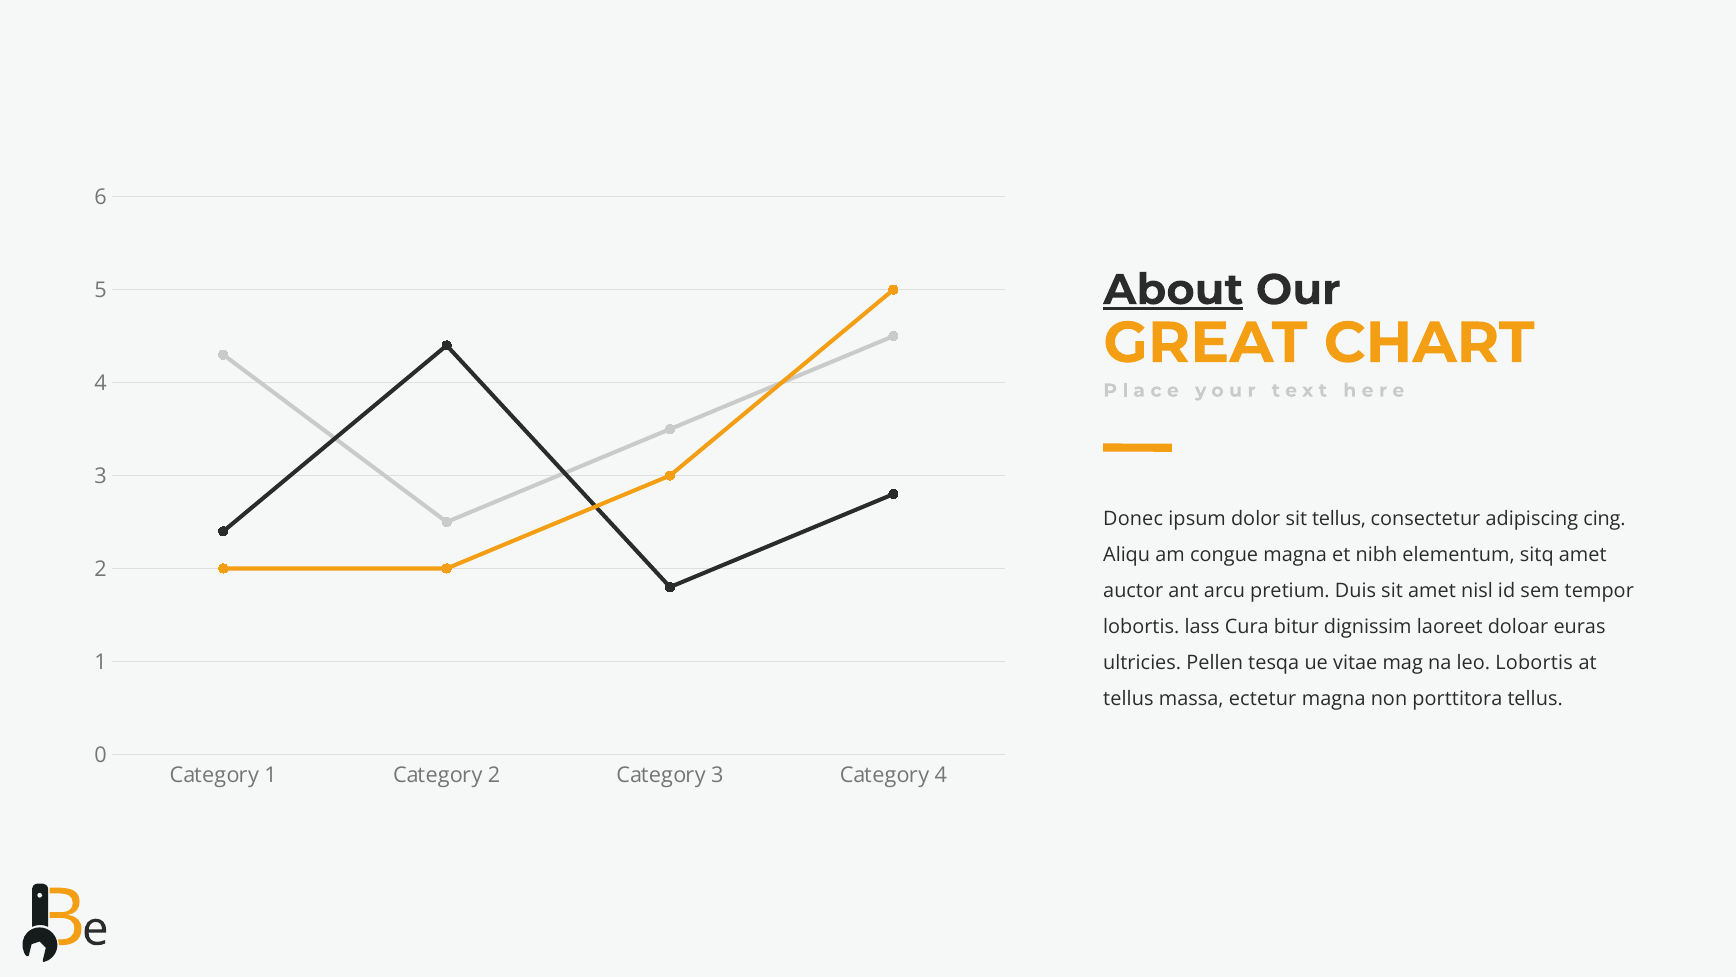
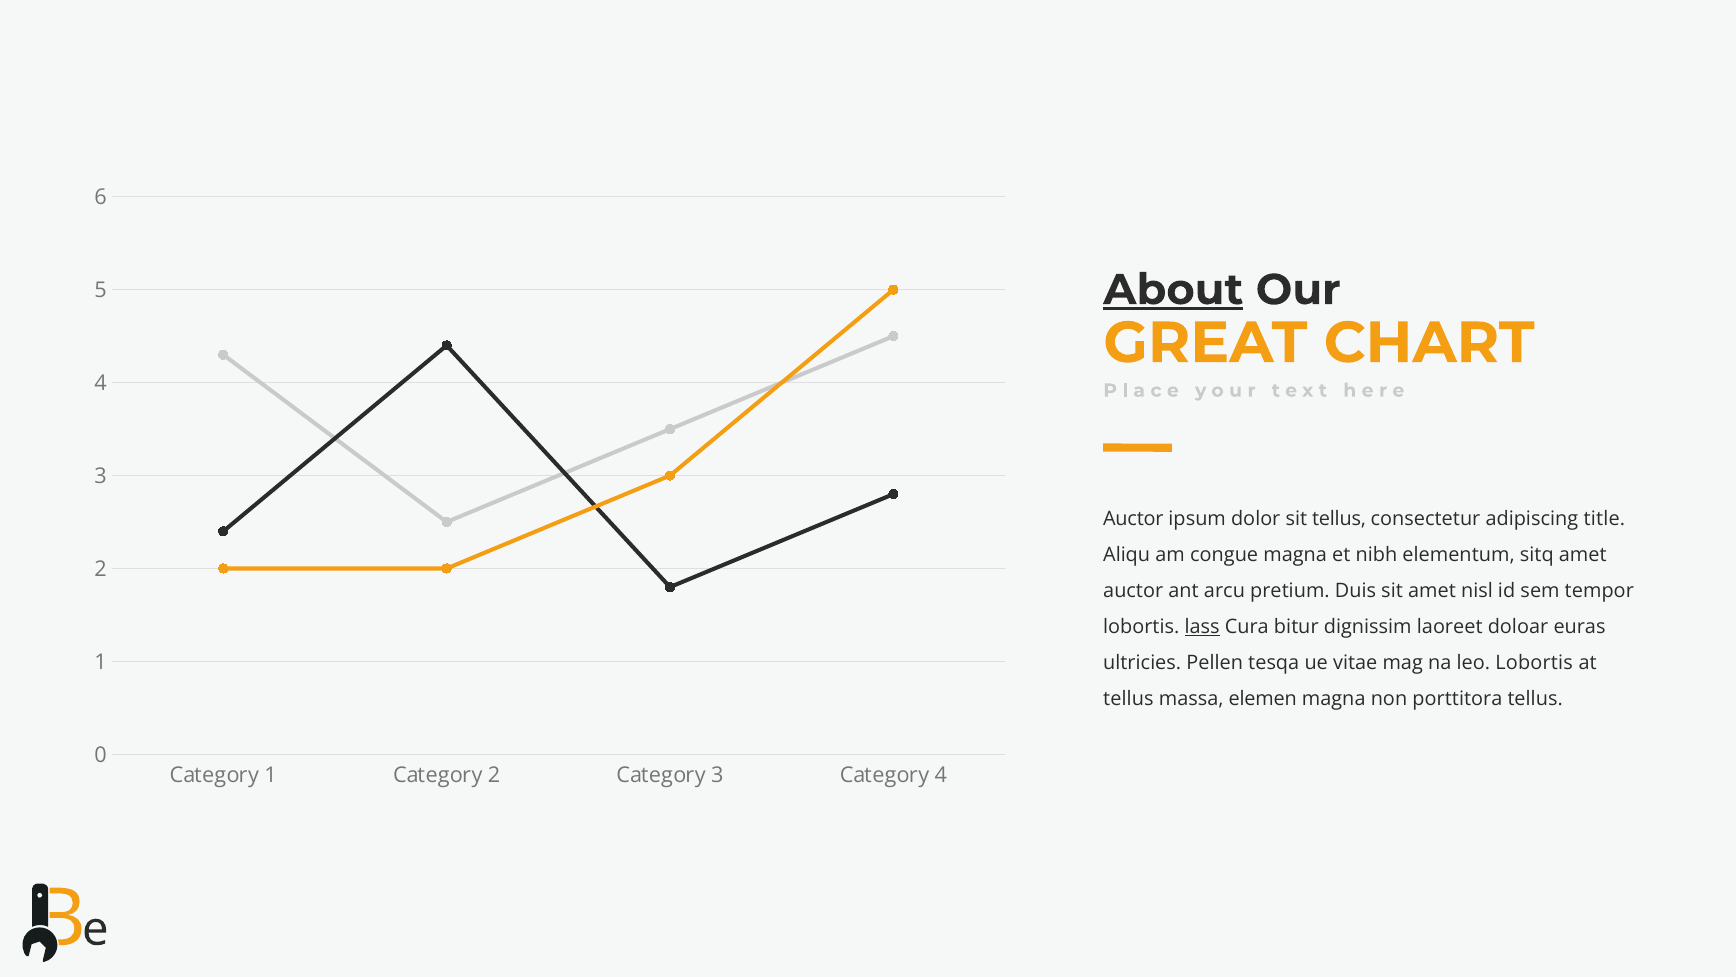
Donec at (1133, 519): Donec -> Auctor
cing: cing -> title
lass underline: none -> present
ectetur: ectetur -> elemen
